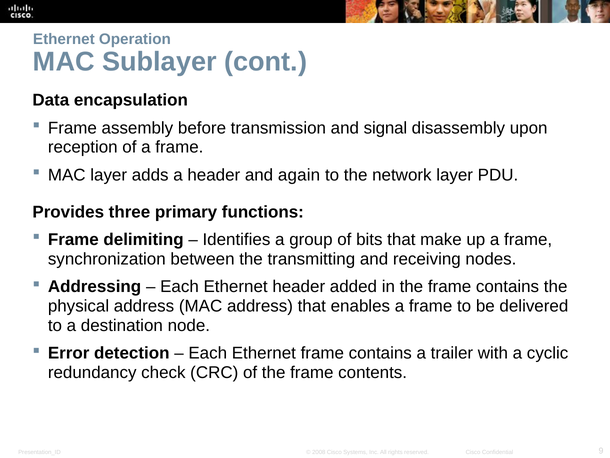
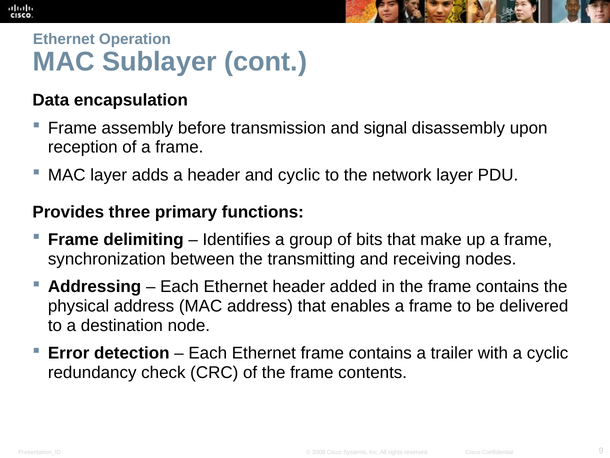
and again: again -> cyclic
